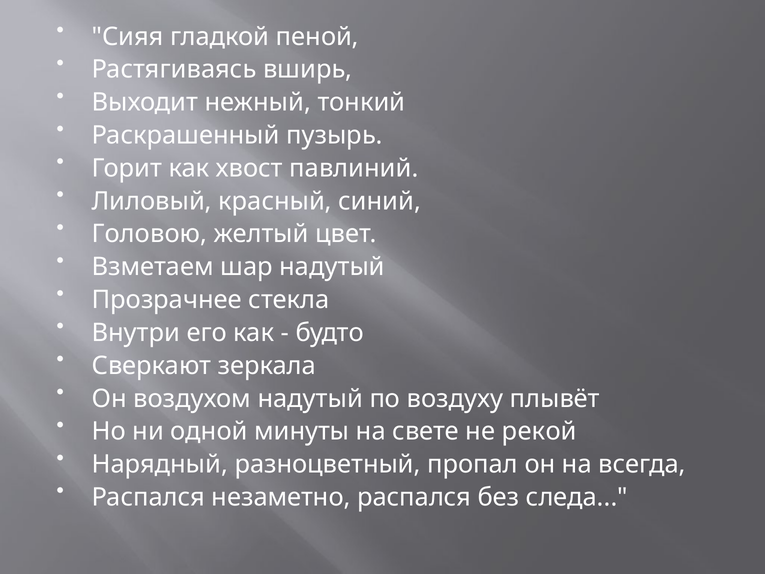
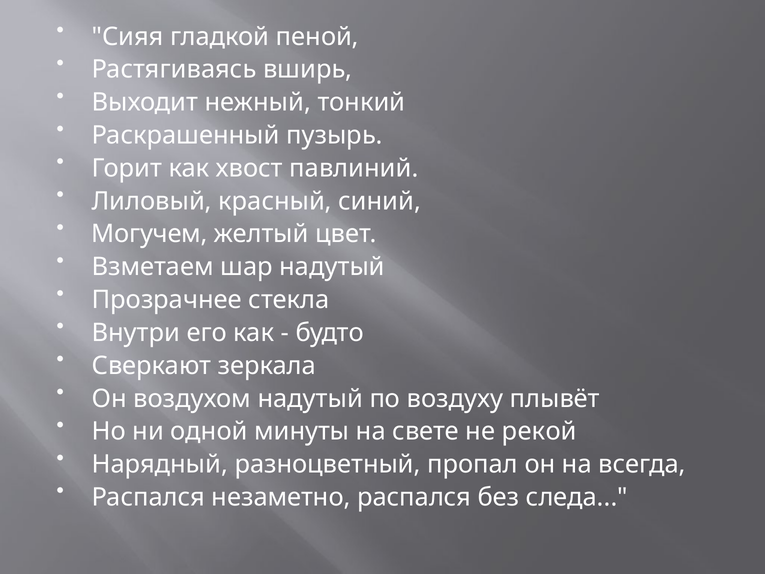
Головою: Головою -> Могучем
